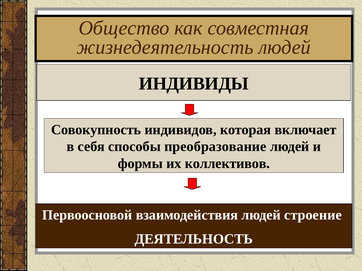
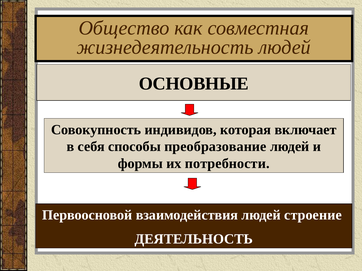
ИНДИВИДЫ: ИНДИВИДЫ -> ОСНОВНЫЕ
коллективов: коллективов -> потребности
